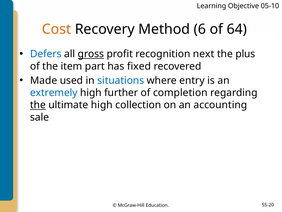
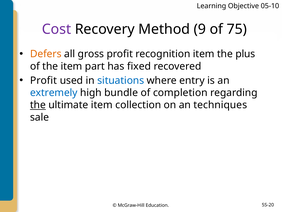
Cost colour: orange -> purple
6: 6 -> 9
64: 64 -> 75
Defers colour: blue -> orange
gross underline: present -> none
recognition next: next -> item
Made at (44, 80): Made -> Profit
further: further -> bundle
ultimate high: high -> item
accounting: accounting -> techniques
